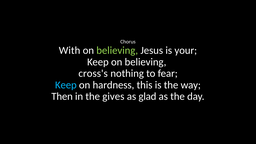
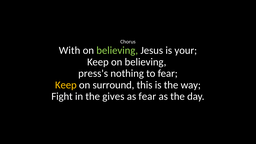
cross's: cross's -> press's
Keep at (66, 85) colour: light blue -> yellow
hardness: hardness -> surround
Then: Then -> Fight
as glad: glad -> fear
